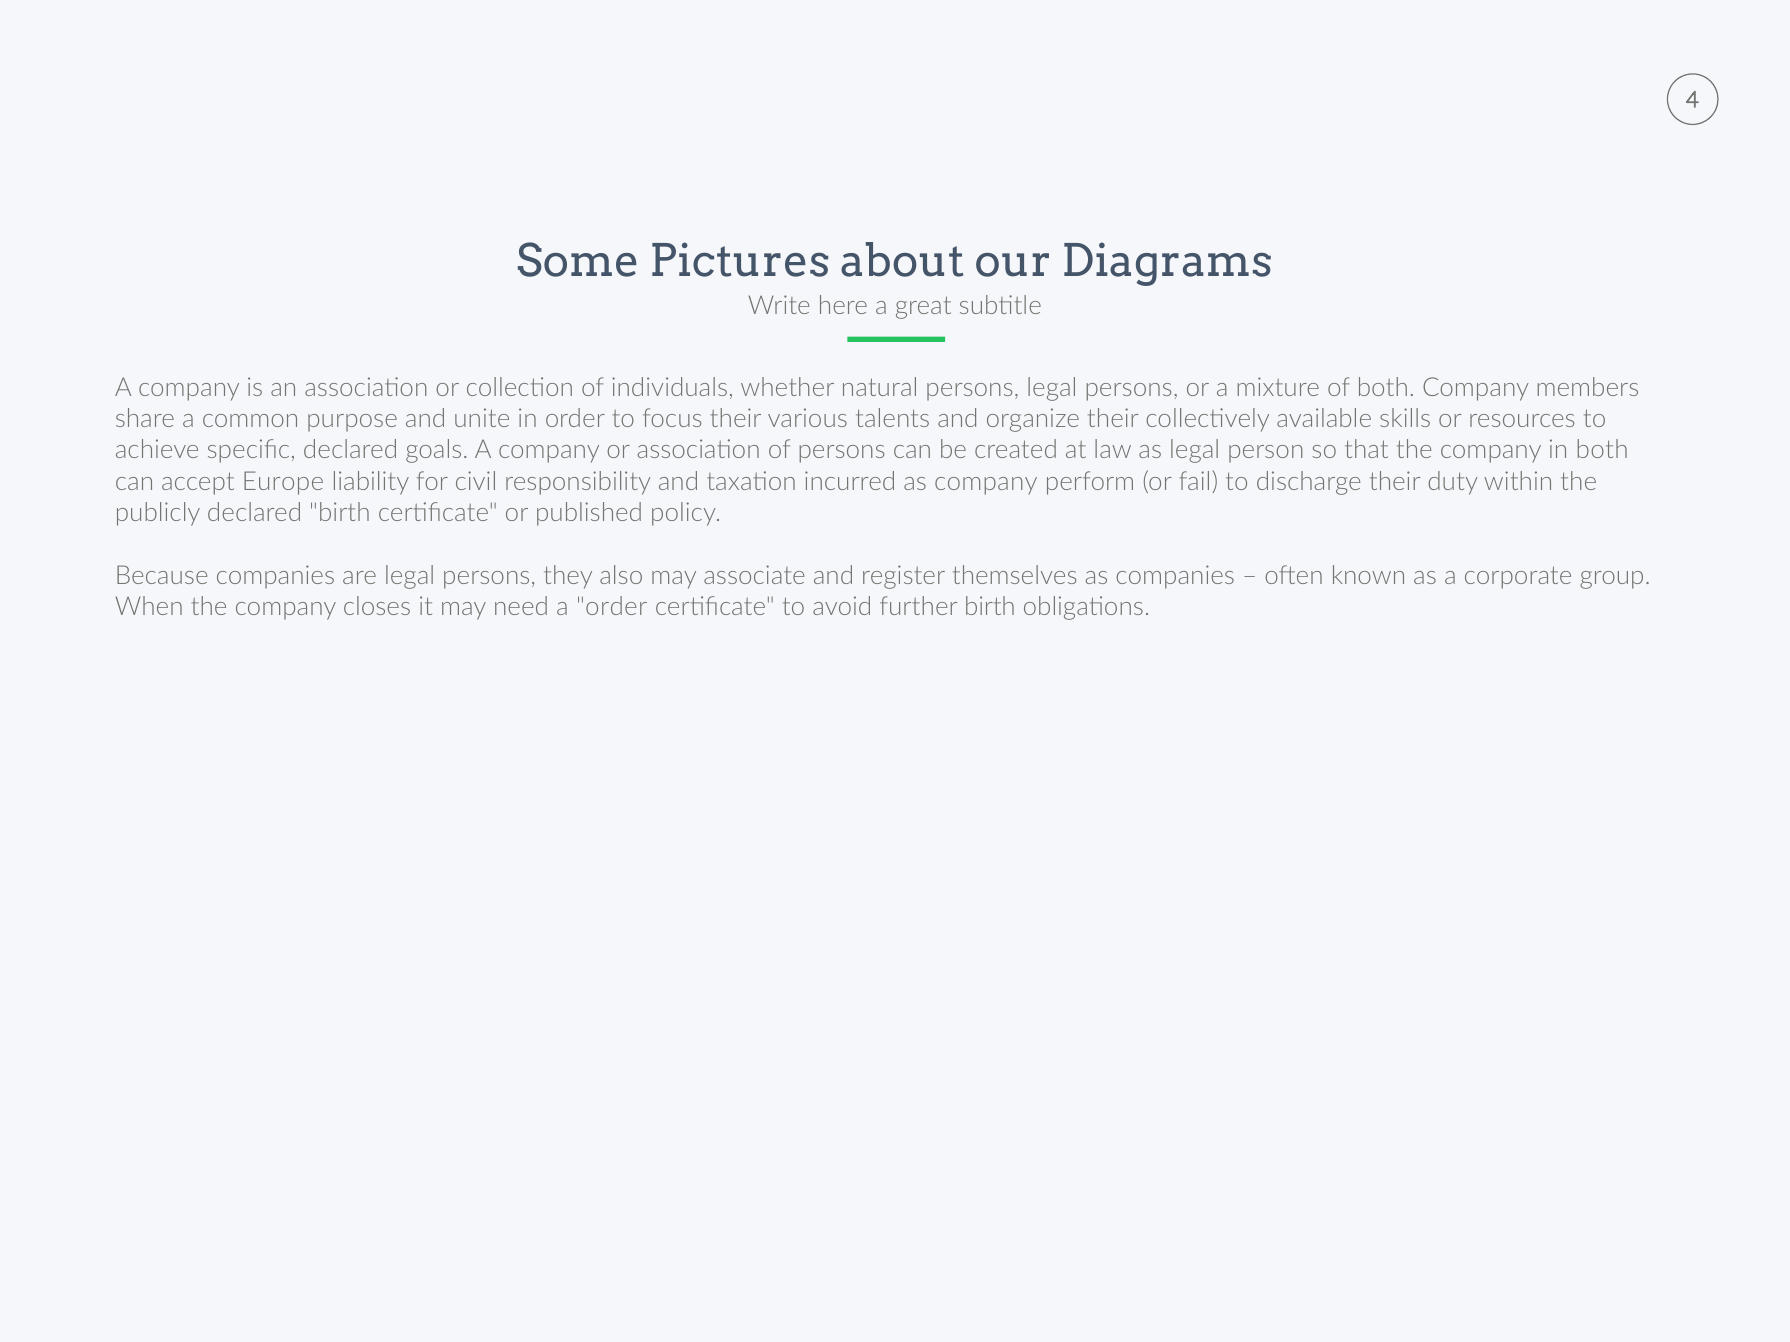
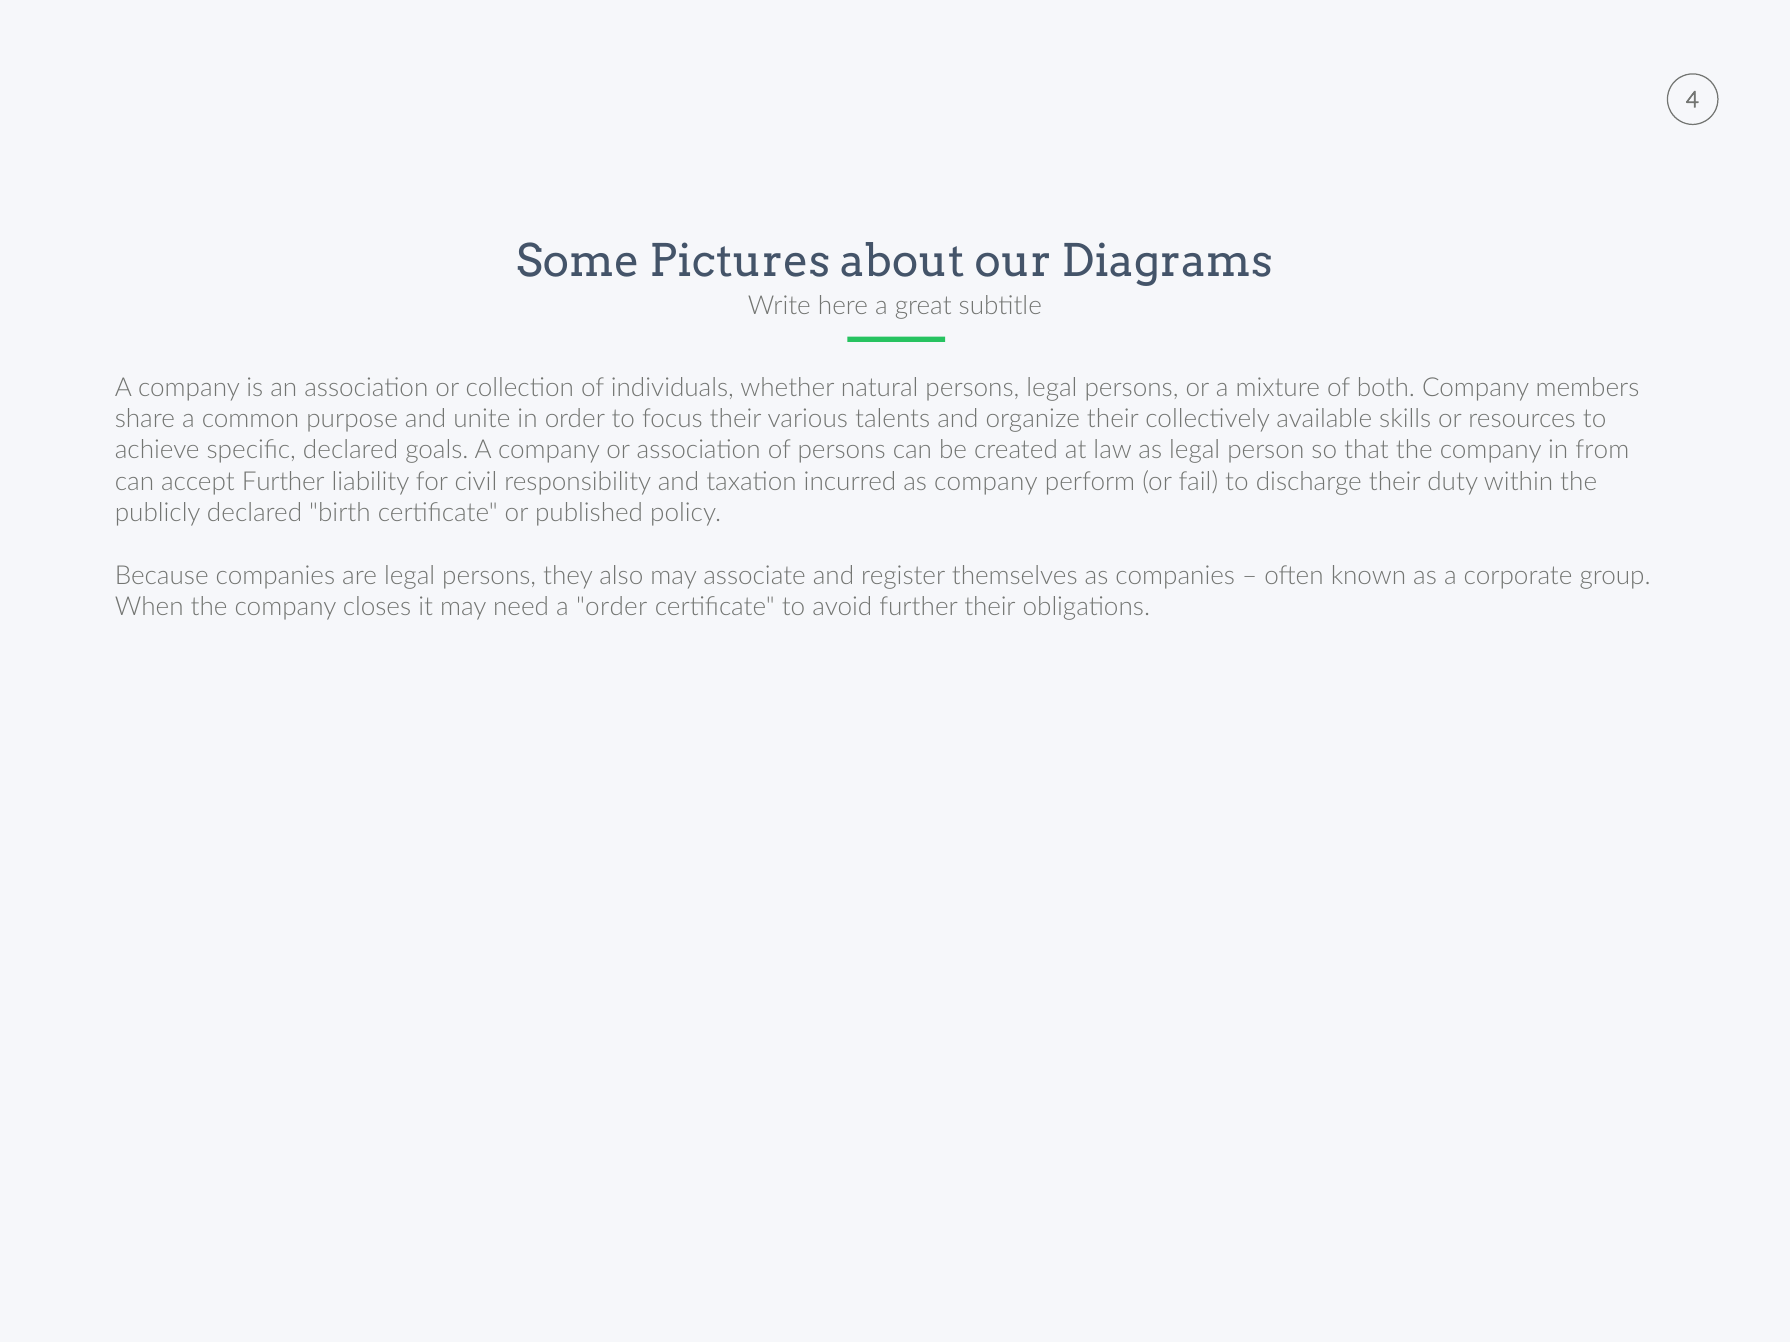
in both: both -> from
accept Europe: Europe -> Further
further birth: birth -> their
